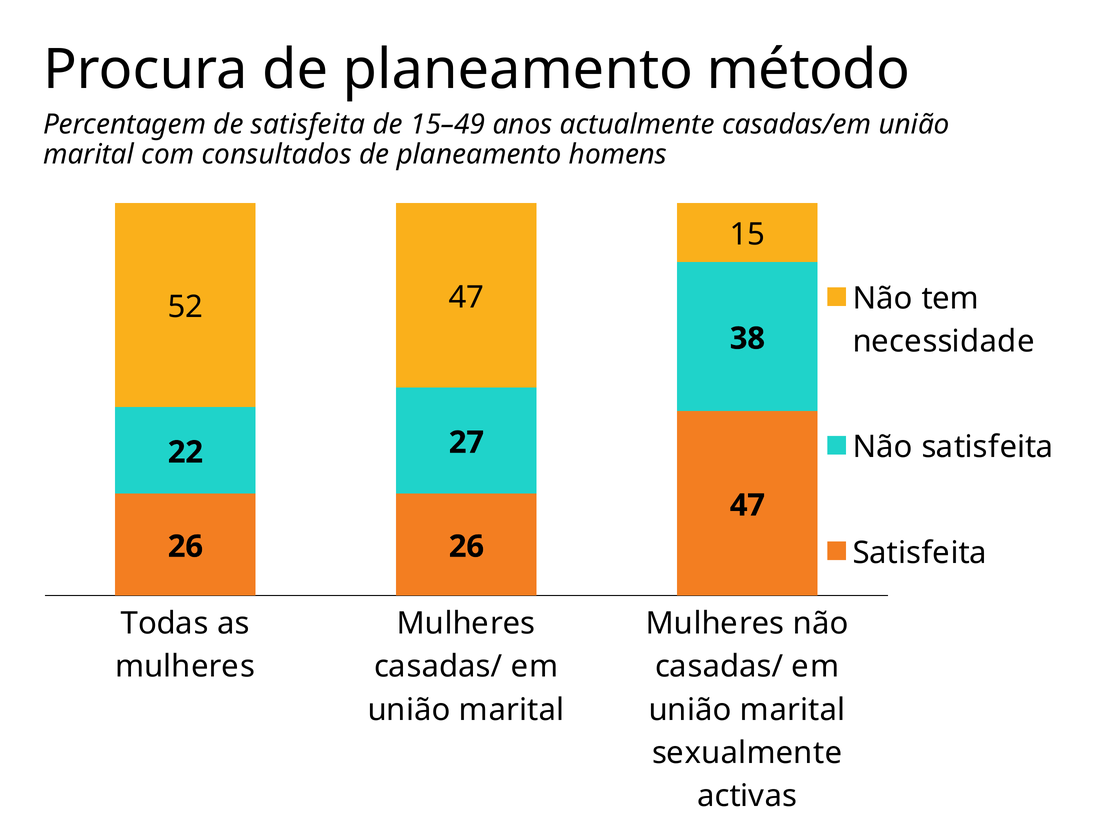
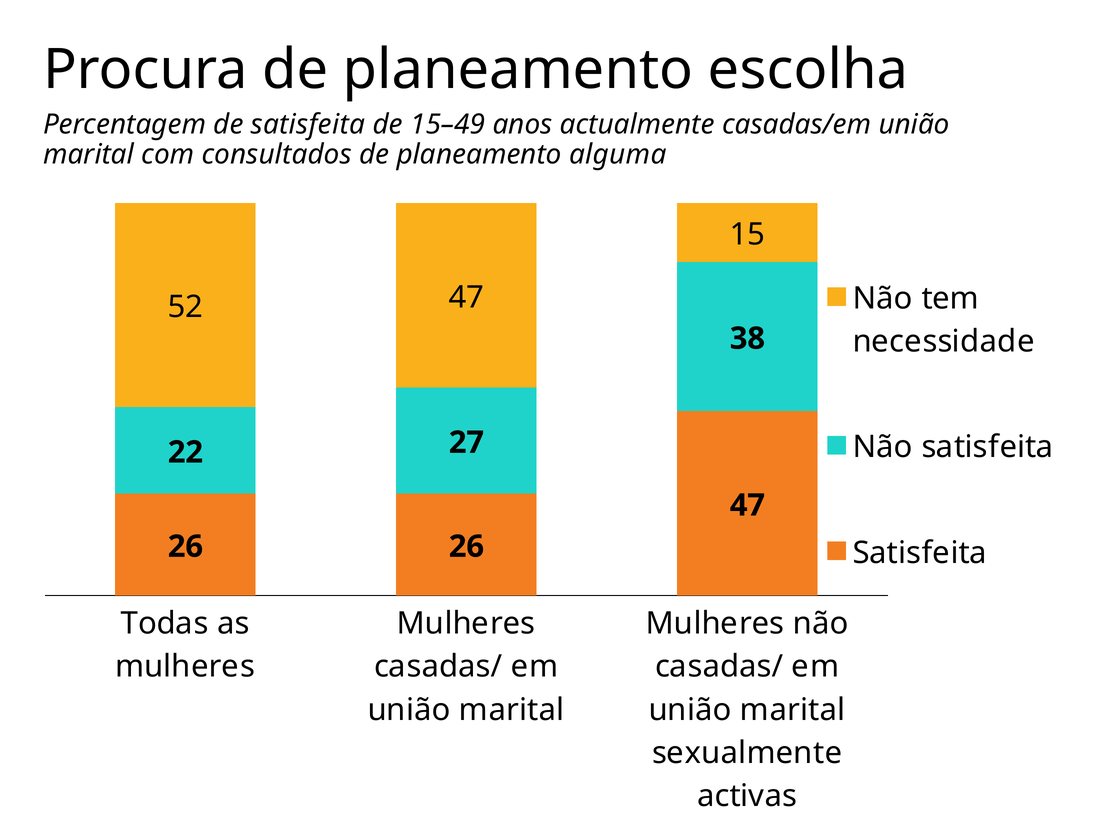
método: método -> escolha
homens: homens -> alguma
